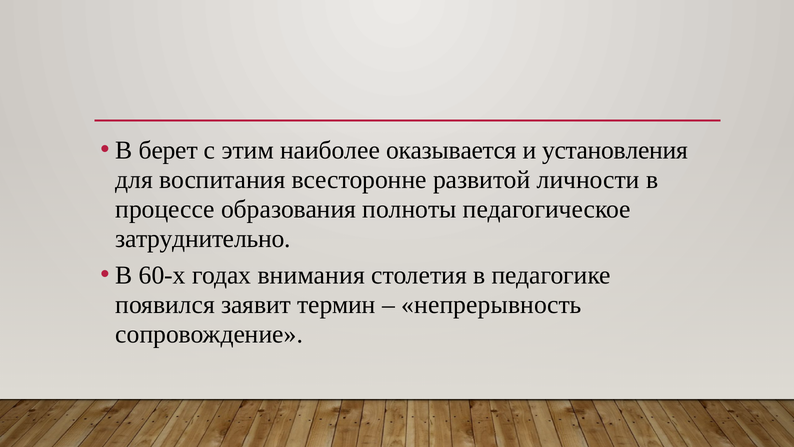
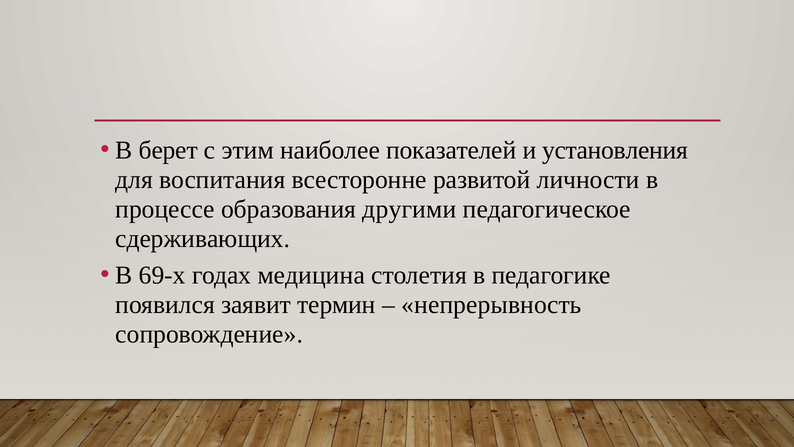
оказывается: оказывается -> показателей
полноты: полноты -> другими
затруднительно: затруднительно -> сдерживающих
60-х: 60-х -> 69-х
внимания: внимания -> медицина
